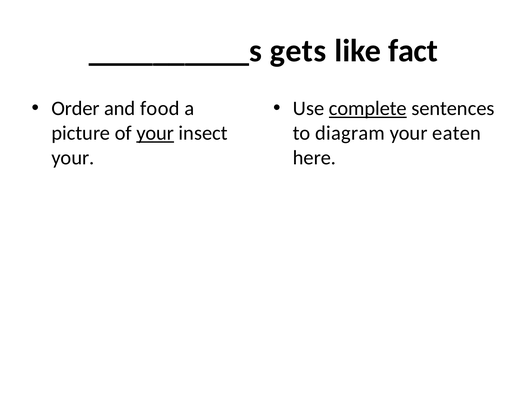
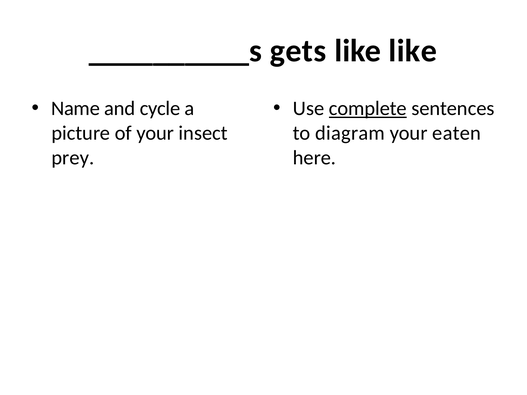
like fact: fact -> like
Order: Order -> Name
food: food -> cycle
your at (155, 133) underline: present -> none
your at (73, 158): your -> prey
